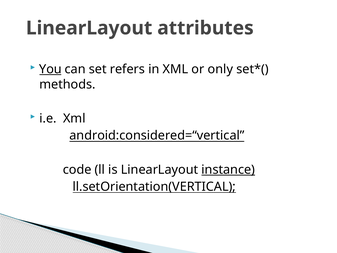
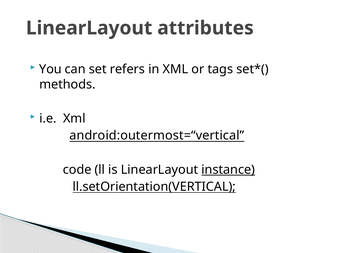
You underline: present -> none
only: only -> tags
android:considered=“vertical: android:considered=“vertical -> android:outermost=“vertical
